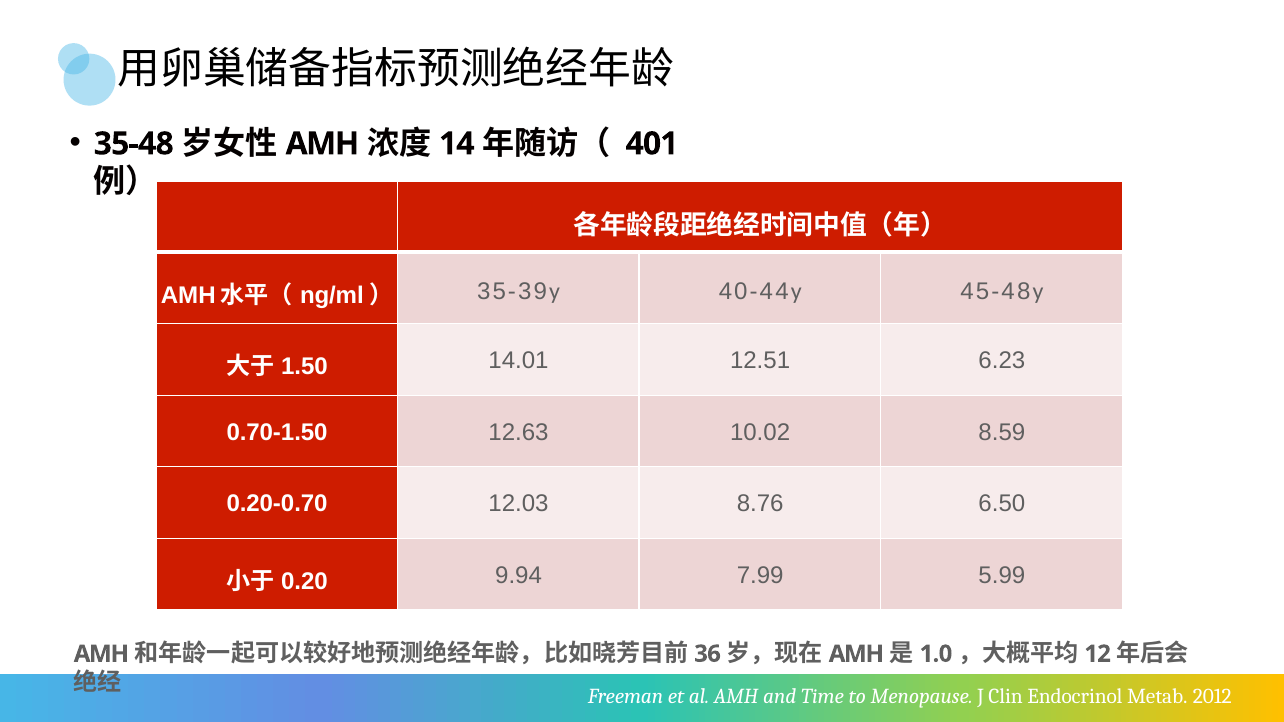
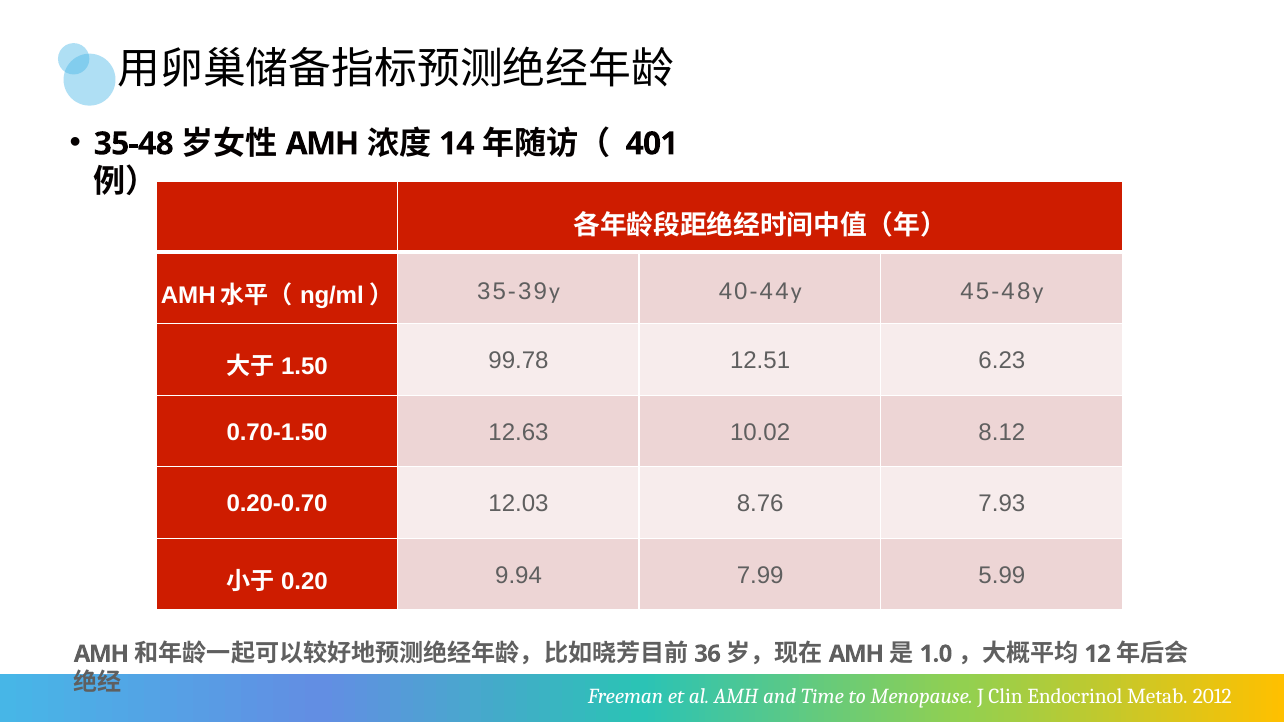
14.01: 14.01 -> 99.78
8.59: 8.59 -> 8.12
6.50: 6.50 -> 7.93
